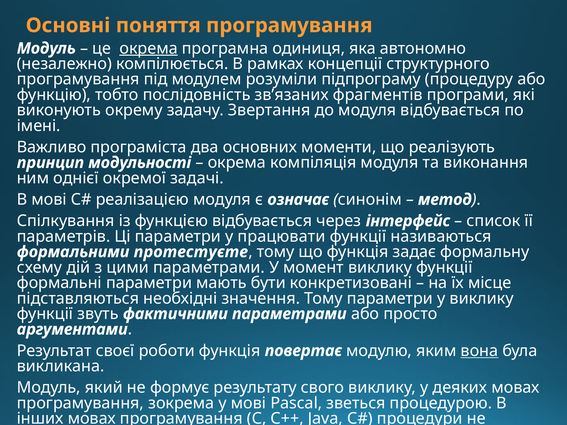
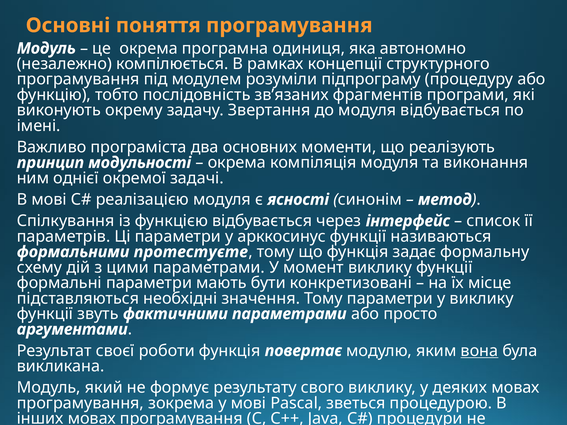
окрема at (149, 48) underline: present -> none
означає: означає -> ясності
працювати: працювати -> арккосинус
